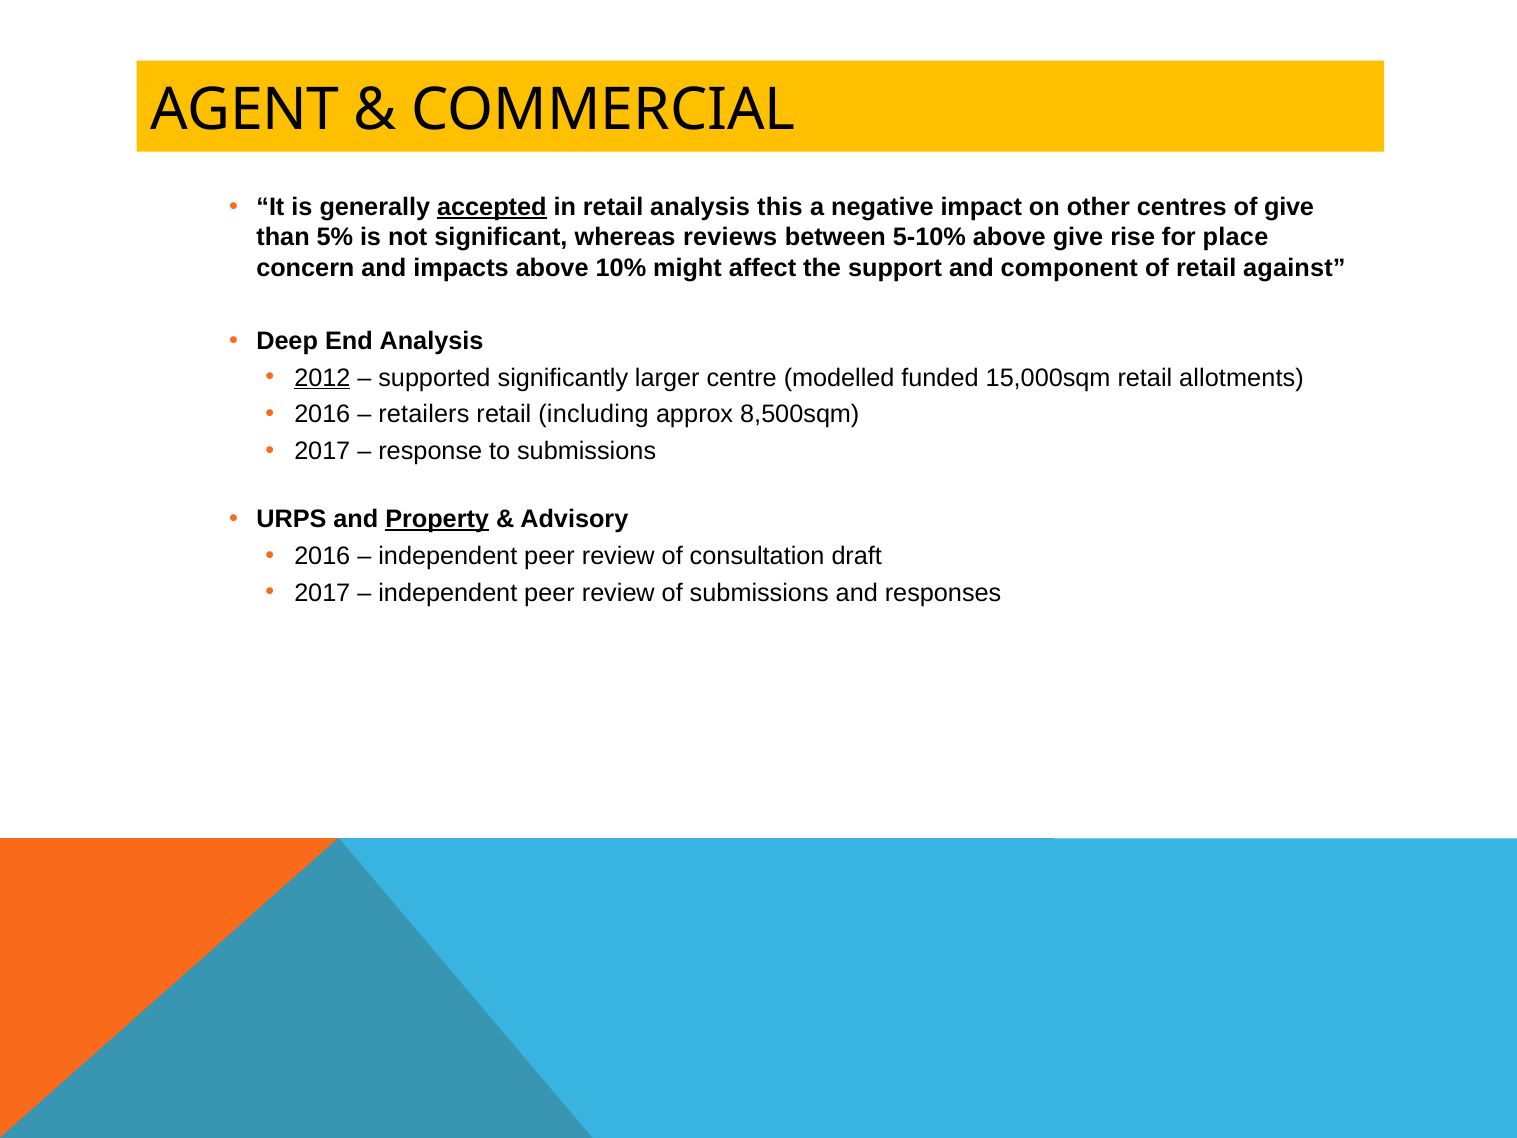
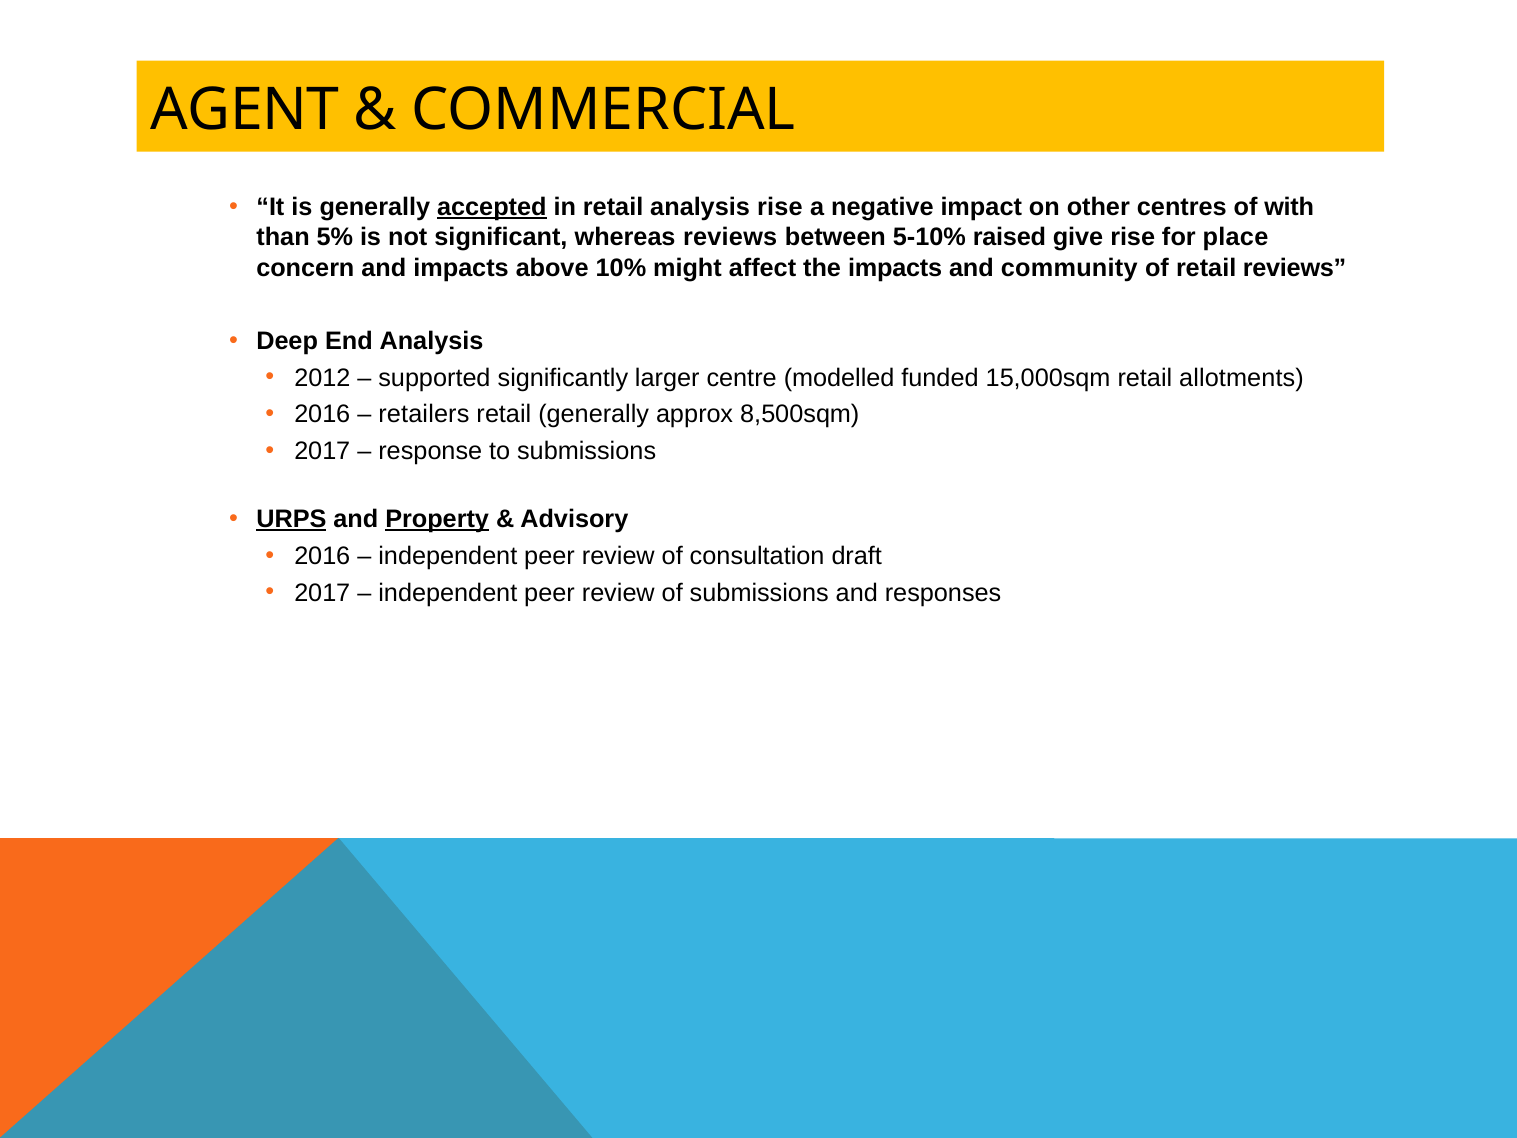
analysis this: this -> rise
of give: give -> with
5-10% above: above -> raised
the support: support -> impacts
component: component -> community
retail against: against -> reviews
2012 underline: present -> none
retail including: including -> generally
URPS underline: none -> present
